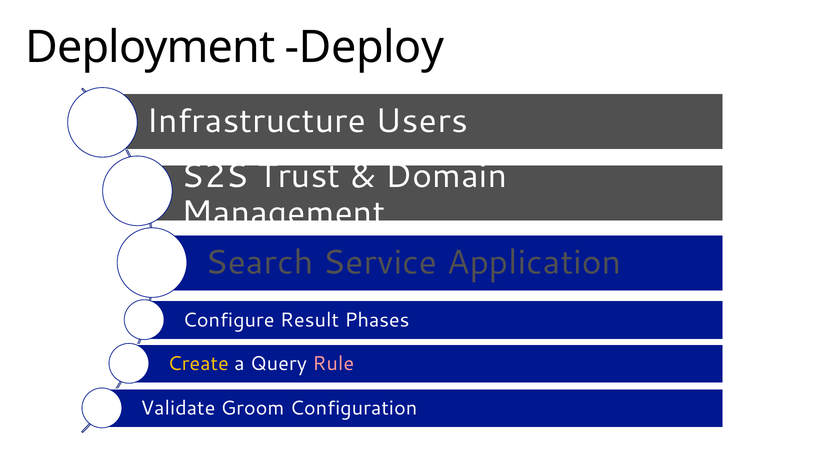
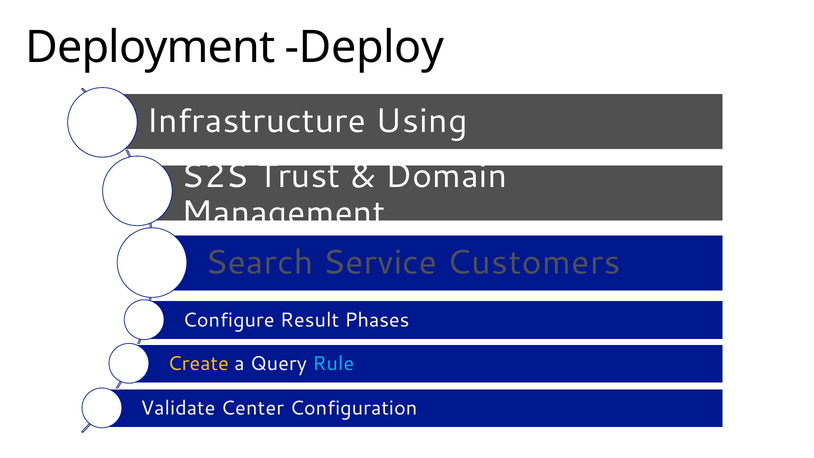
Users: Users -> Using
Application: Application -> Customers
Rule colour: pink -> light blue
Groom: Groom -> Center
